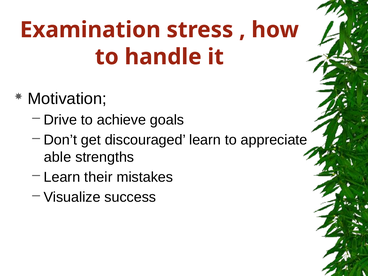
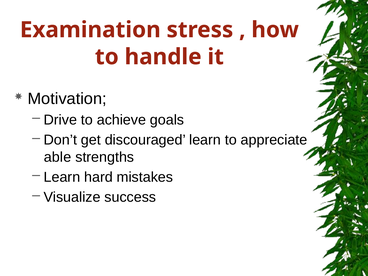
their: their -> hard
